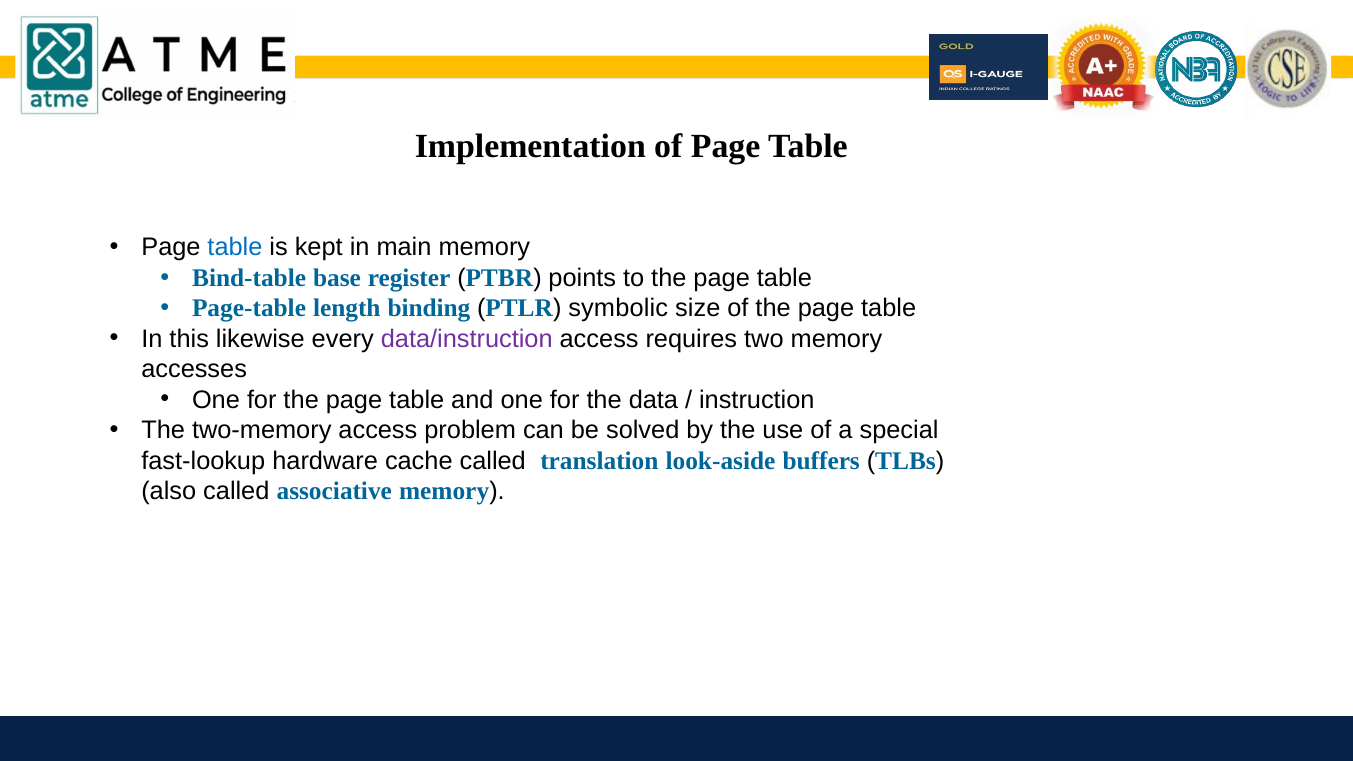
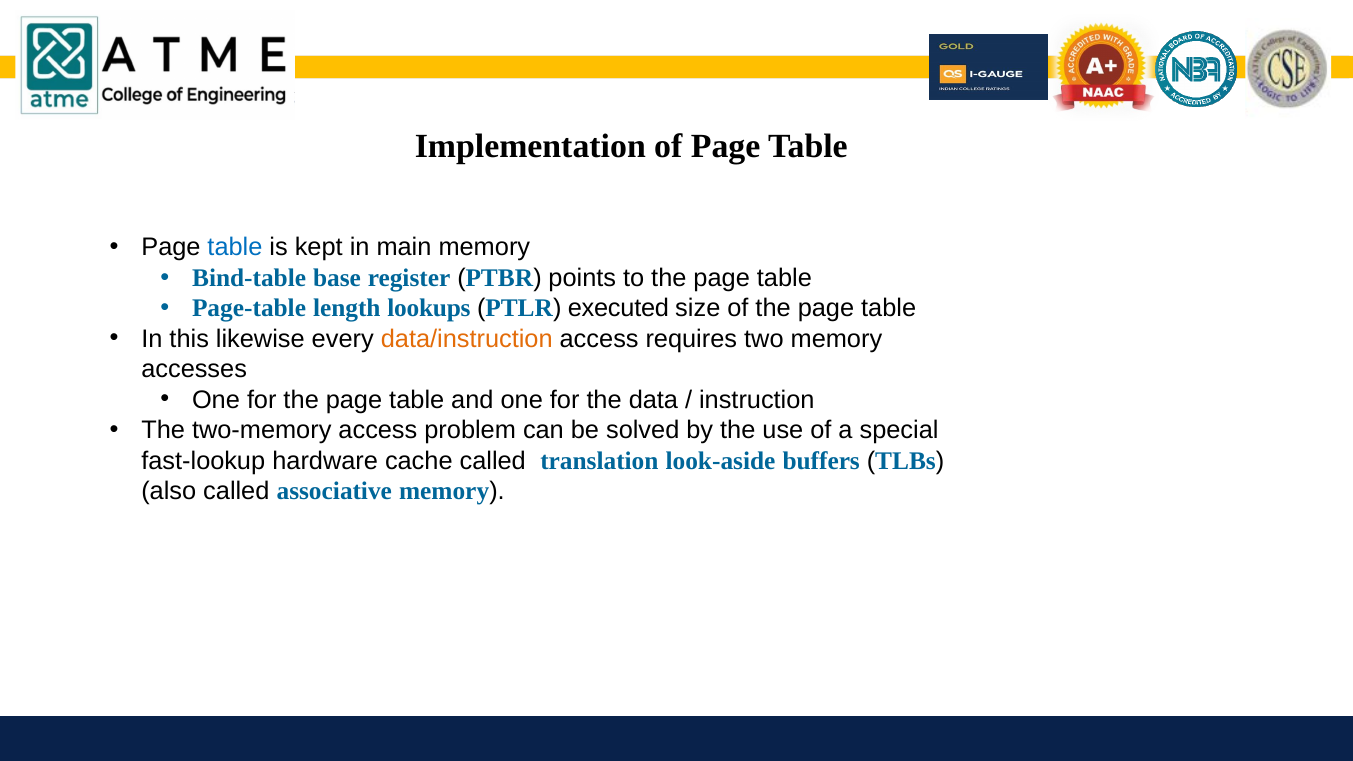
binding: binding -> lookups
symbolic: symbolic -> executed
data/instruction colour: purple -> orange
